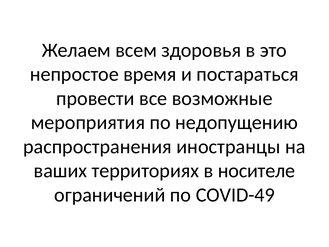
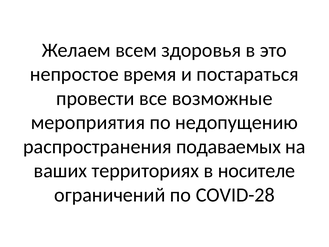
иностранцы: иностранцы -> подаваемых
COVID-49: COVID-49 -> COVID-28
